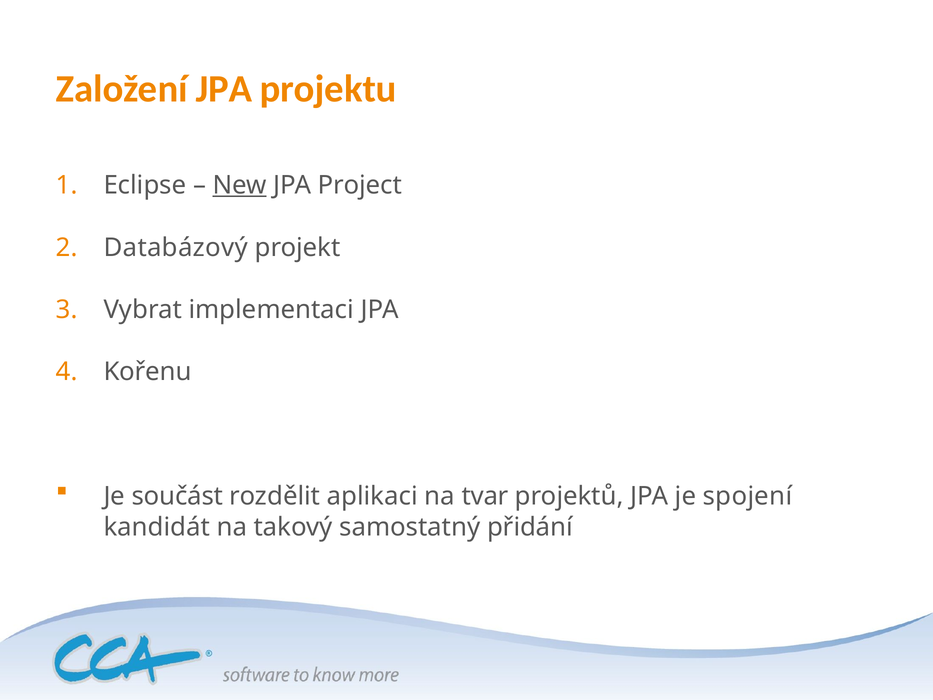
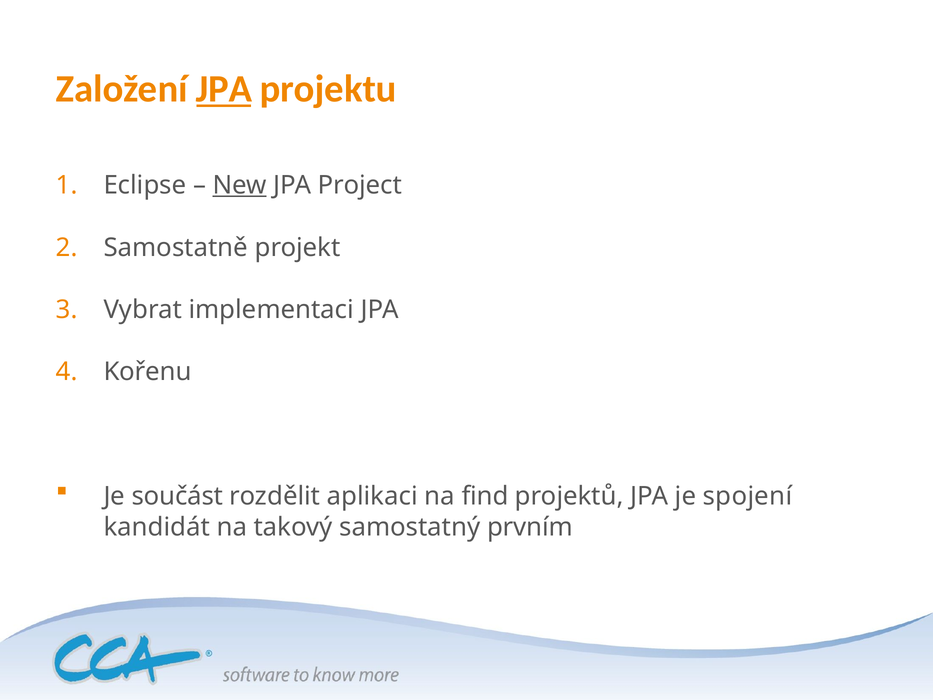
JPA at (224, 89) underline: none -> present
Databázový: Databázový -> Samostatně
tvar: tvar -> find
přidání: přidání -> prvním
